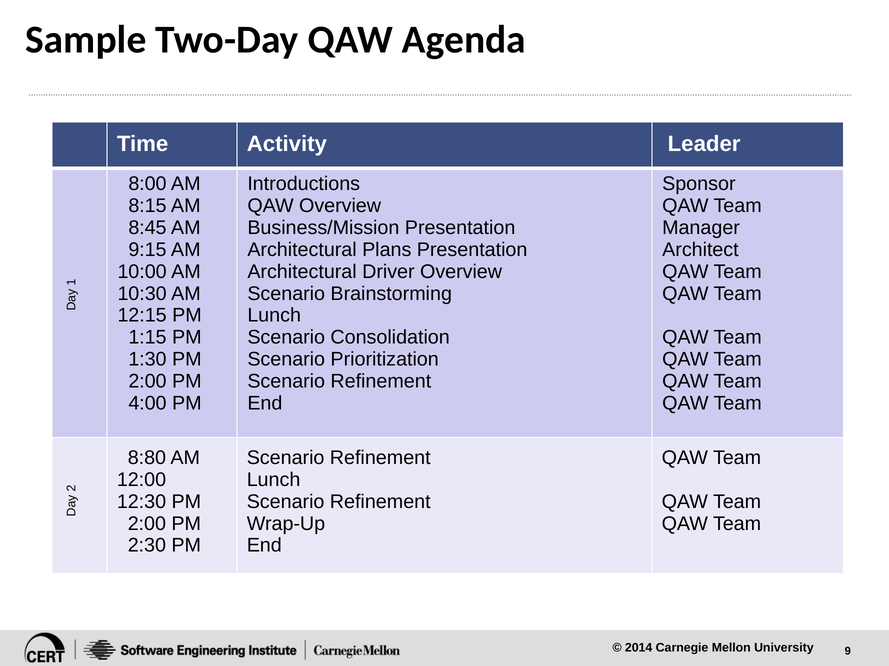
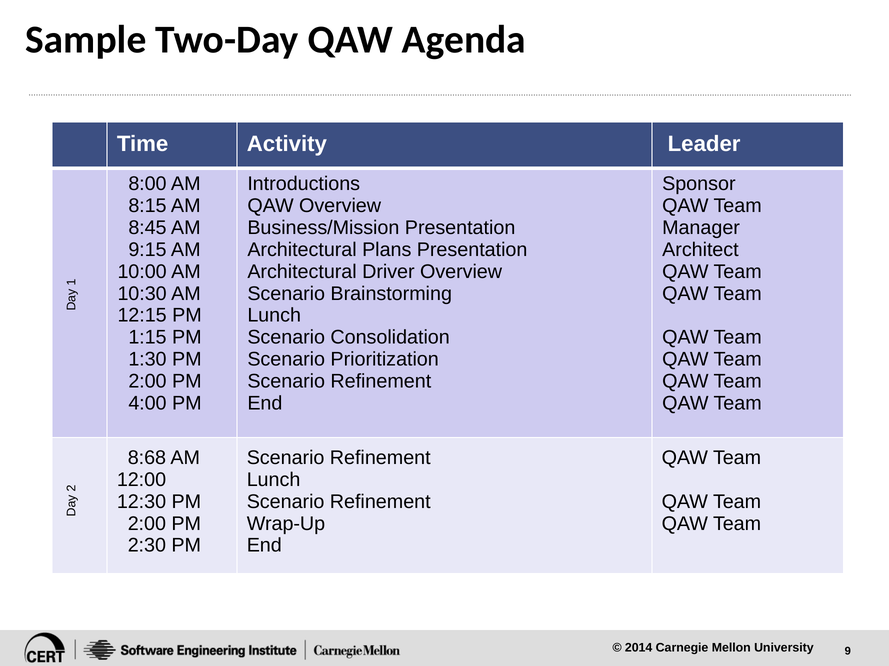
8:80: 8:80 -> 8:68
